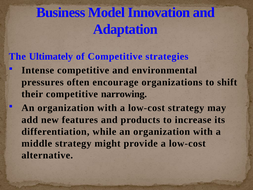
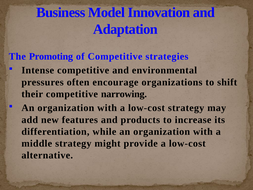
Ultimately: Ultimately -> Promoting
